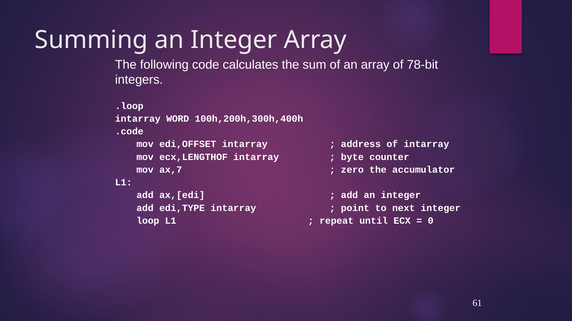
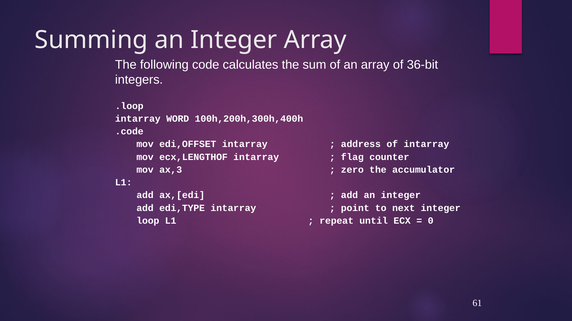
78-bit: 78-bit -> 36-bit
byte: byte -> flag
ax,7: ax,7 -> ax,3
